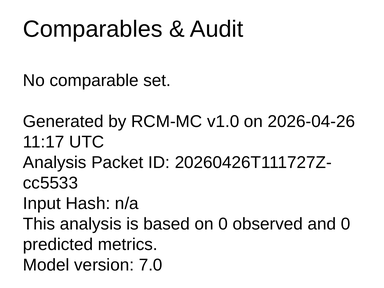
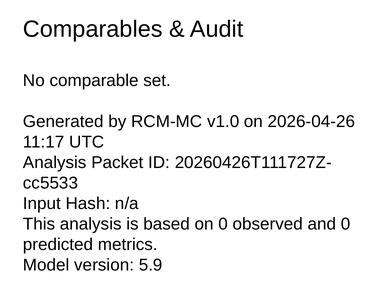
7.0: 7.0 -> 5.9
